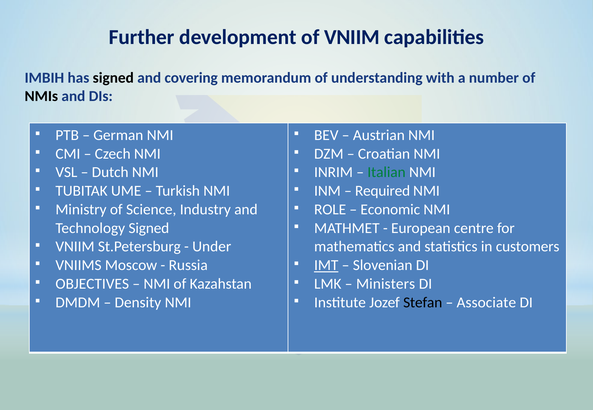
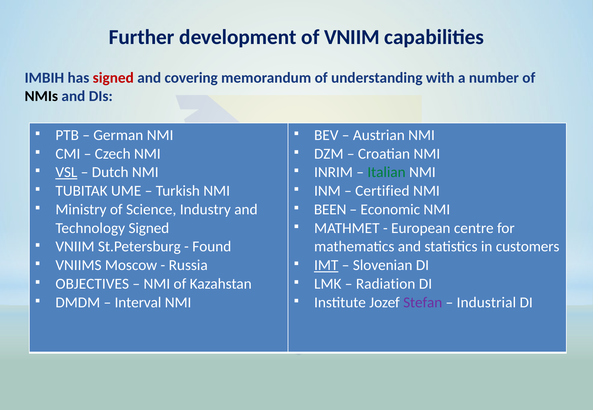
signed at (113, 78) colour: black -> red
VSL underline: none -> present
Required: Required -> Certified
ROLE: ROLE -> BEEN
Under: Under -> Found
Ministers: Ministers -> Radiation
Density: Density -> Interval
Stefan colour: black -> purple
Associate: Associate -> Industrial
